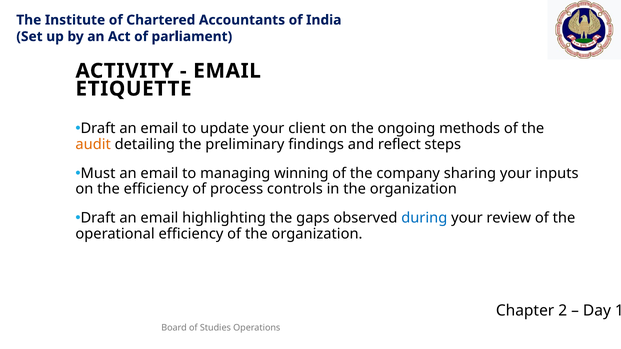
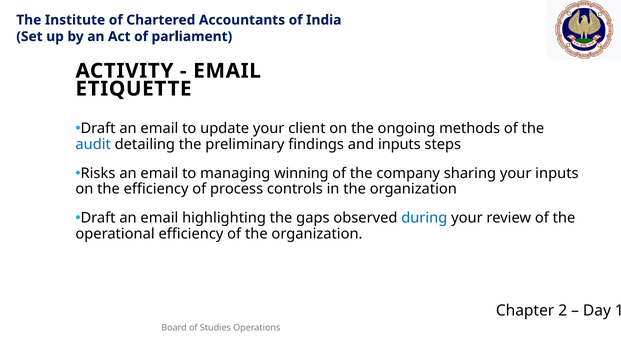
audit colour: orange -> blue
and reflect: reflect -> inputs
Must: Must -> Risks
